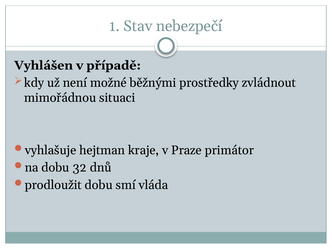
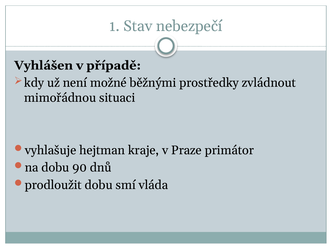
32: 32 -> 90
